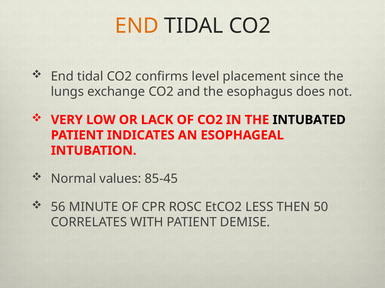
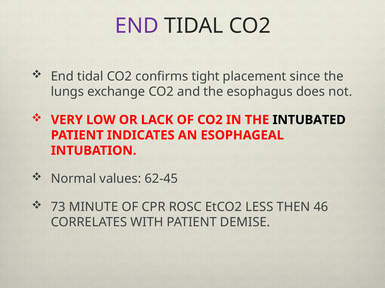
END at (137, 26) colour: orange -> purple
level: level -> tight
85-45: 85-45 -> 62-45
56: 56 -> 73
50: 50 -> 46
